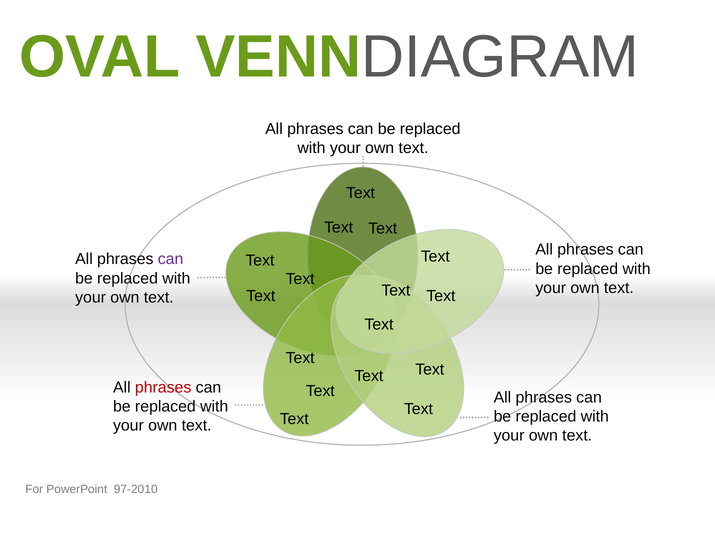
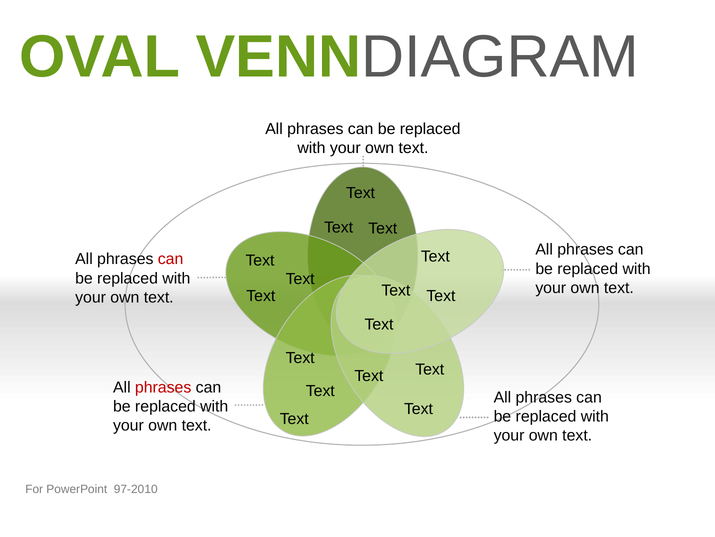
can at (171, 259) colour: purple -> red
